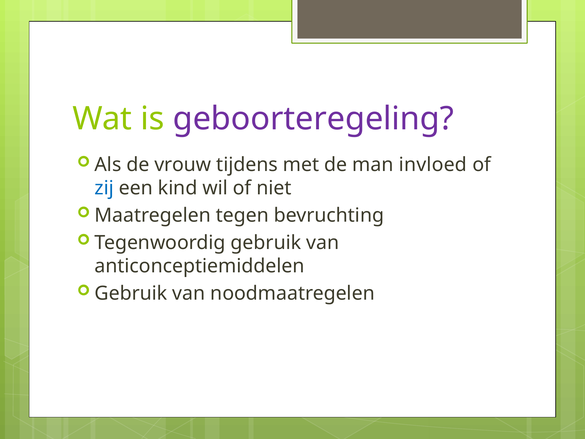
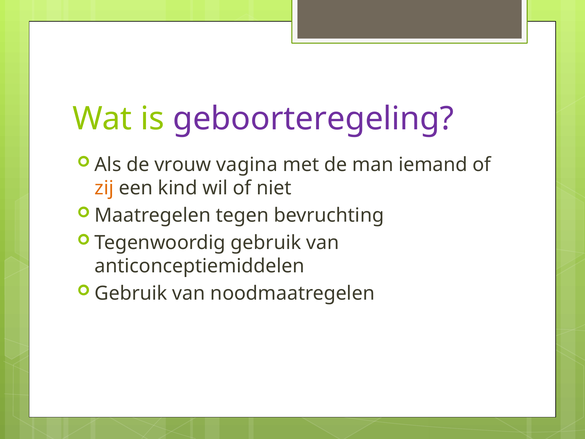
tijdens: tijdens -> vagina
invloed: invloed -> iemand
zij colour: blue -> orange
